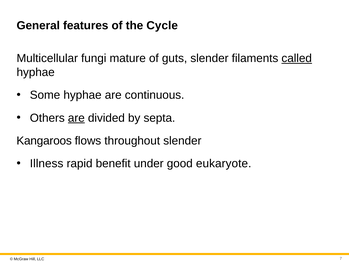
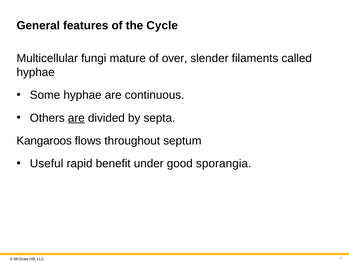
guts: guts -> over
called underline: present -> none
throughout slender: slender -> septum
Illness: Illness -> Useful
eukaryote: eukaryote -> sporangia
